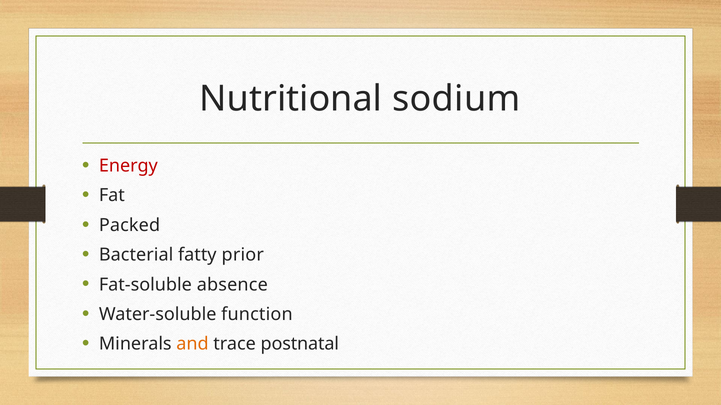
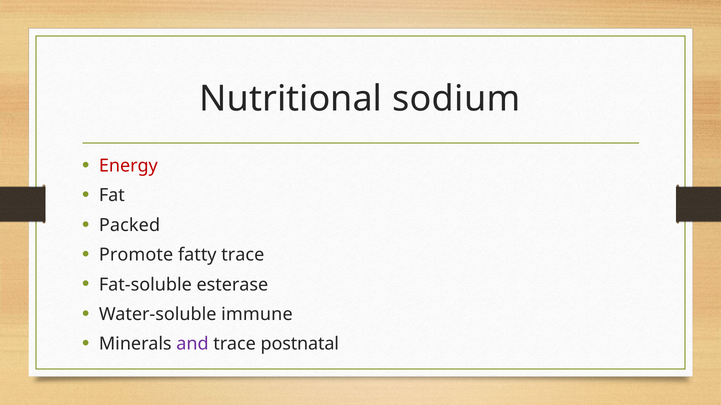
Bacterial: Bacterial -> Promote
fatty prior: prior -> trace
absence: absence -> esterase
function: function -> immune
and colour: orange -> purple
